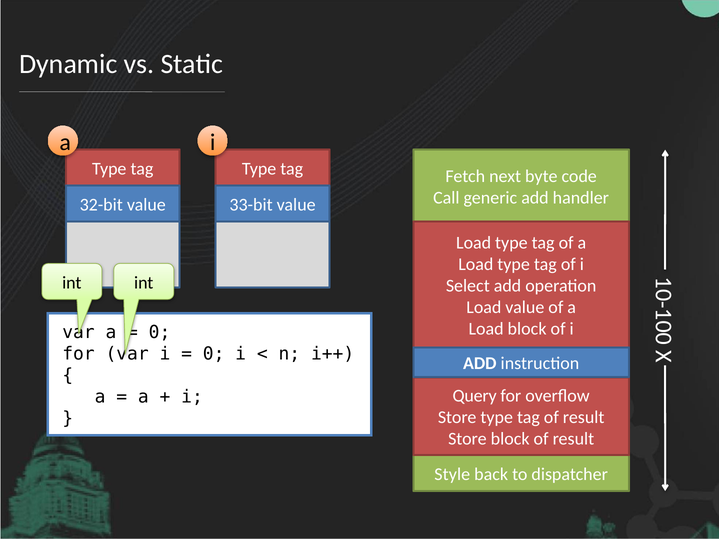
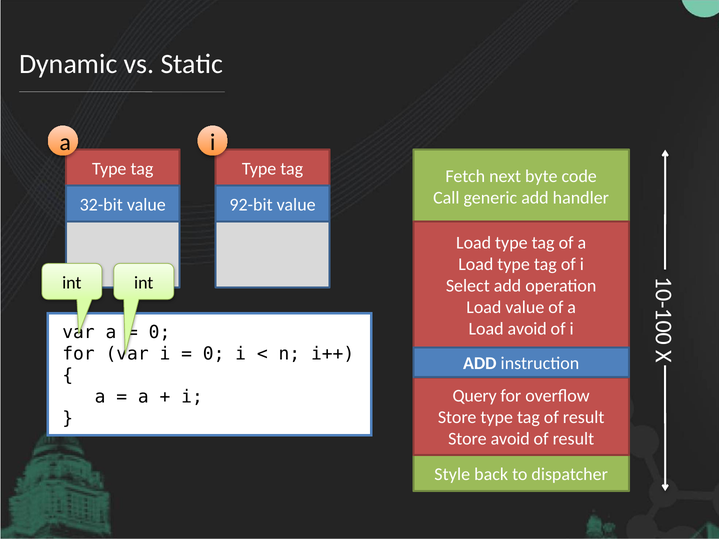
33-bit: 33-bit -> 92-bit
Load block: block -> avoid
Store block: block -> avoid
